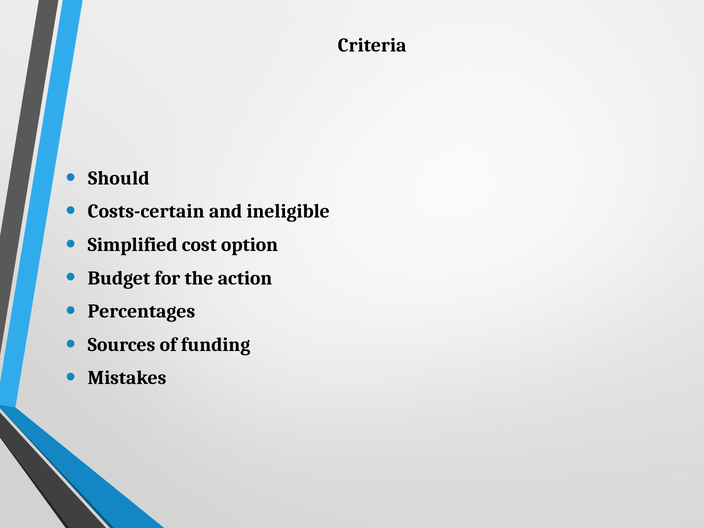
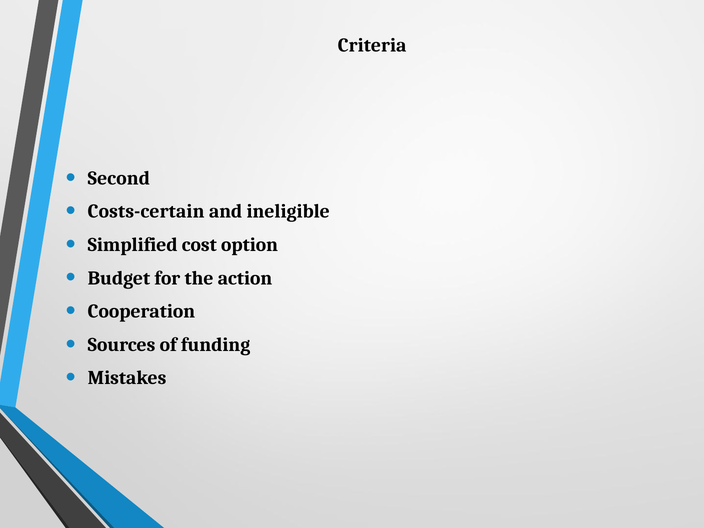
Should: Should -> Second
Percentages: Percentages -> Cooperation
